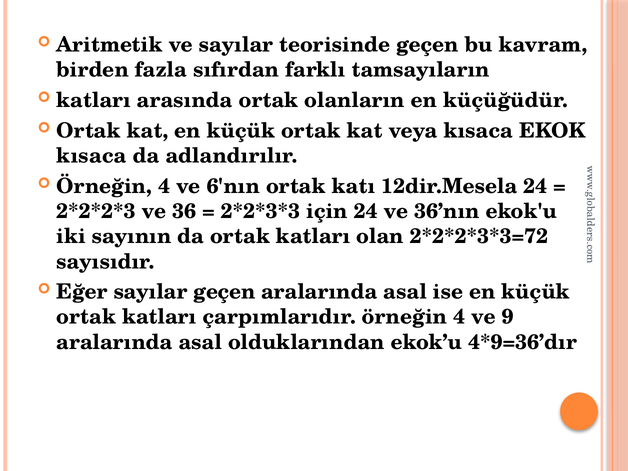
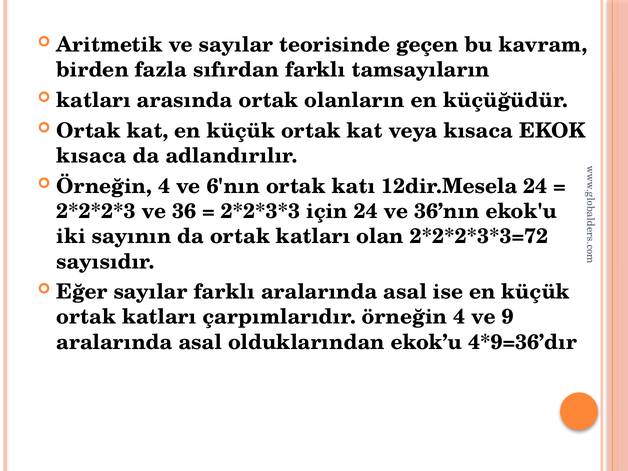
sayılar geçen: geçen -> farklı
